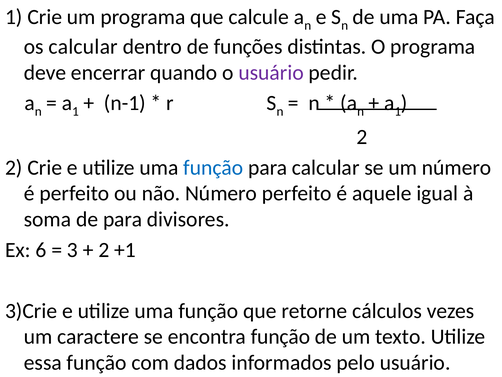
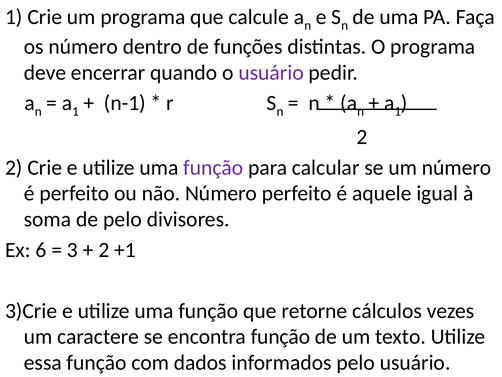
os calcular: calcular -> número
função at (213, 167) colour: blue -> purple
de para: para -> pelo
